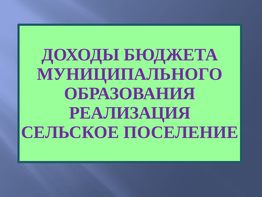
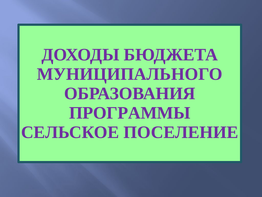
РЕАЛИЗАЦИЯ: РЕАЛИЗАЦИЯ -> ПРОГРАММЫ
